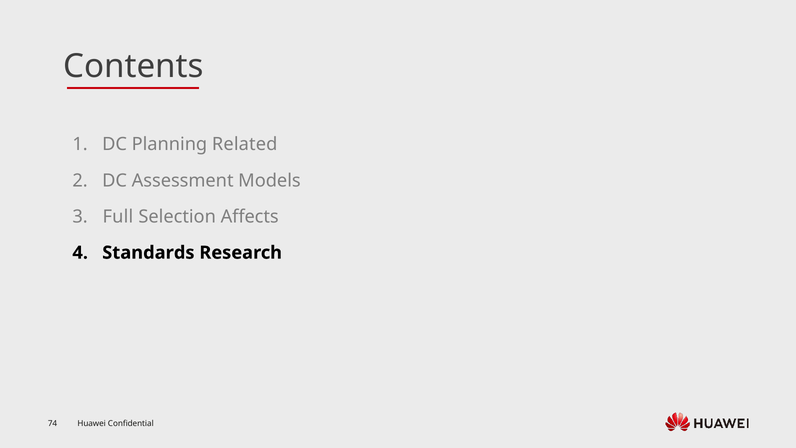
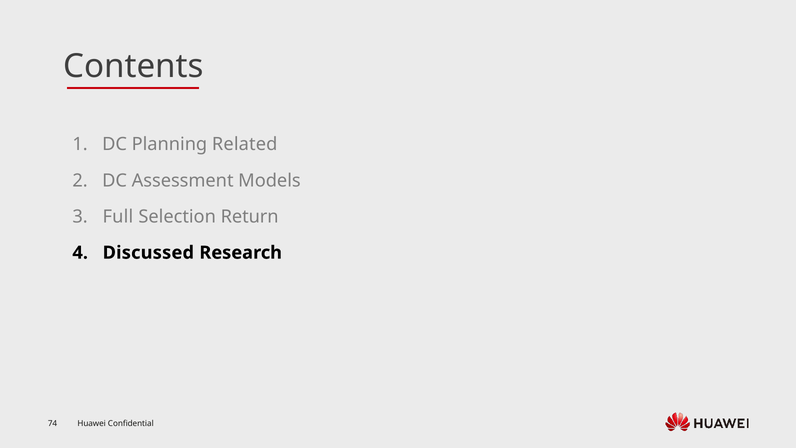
Affects: Affects -> Return
Standards: Standards -> Discussed
